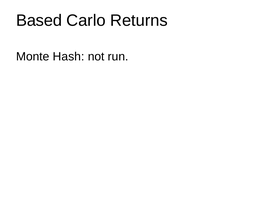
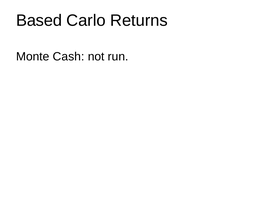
Hash: Hash -> Cash
